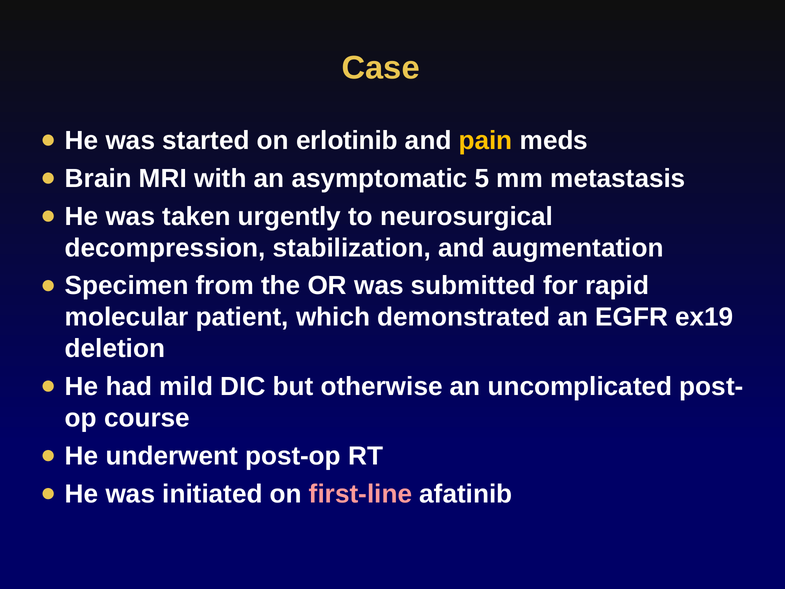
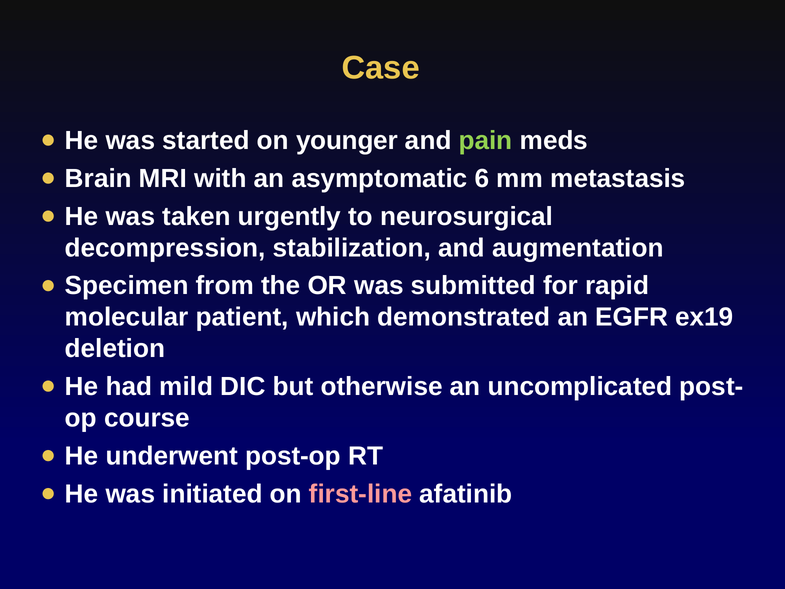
erlotinib: erlotinib -> younger
pain colour: yellow -> light green
5: 5 -> 6
